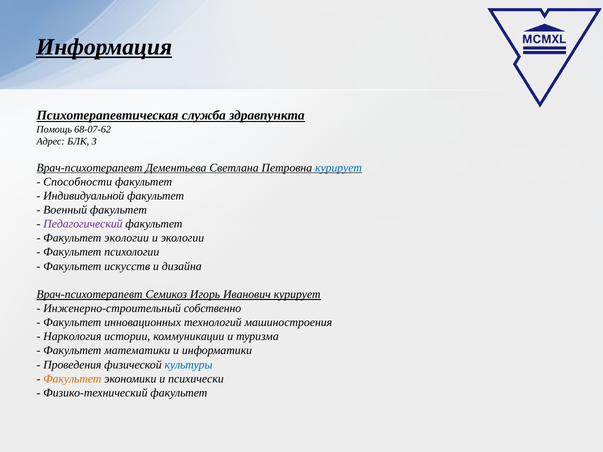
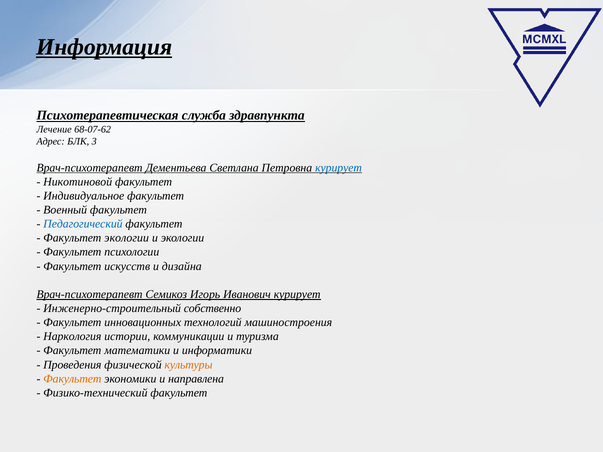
Помощь: Помощь -> Лечение
Способности: Способности -> Никотиновой
Индивидуальной: Индивидуальной -> Индивидуальное
Педагогический colour: purple -> blue
культуры colour: blue -> orange
психически: психически -> направлена
